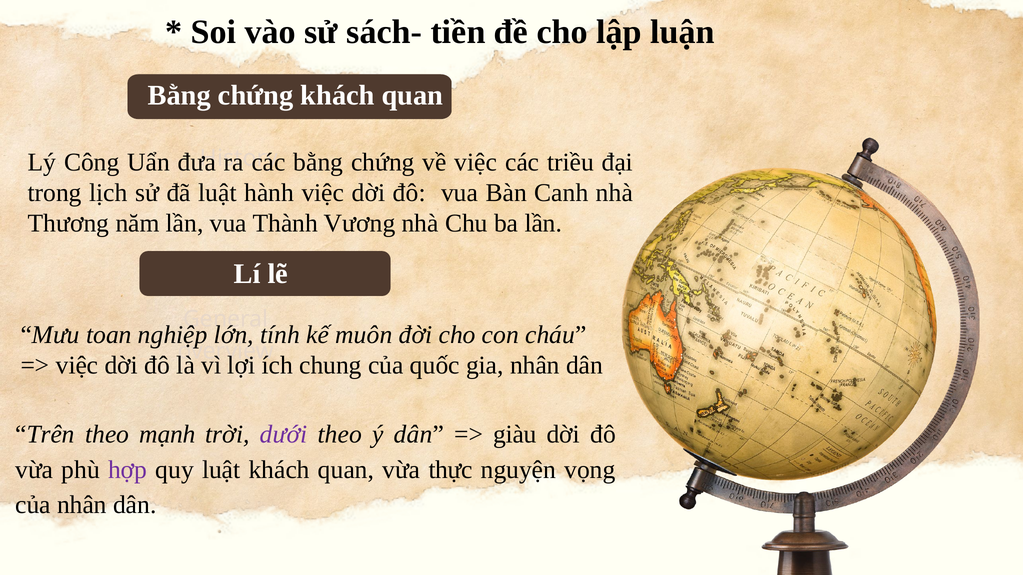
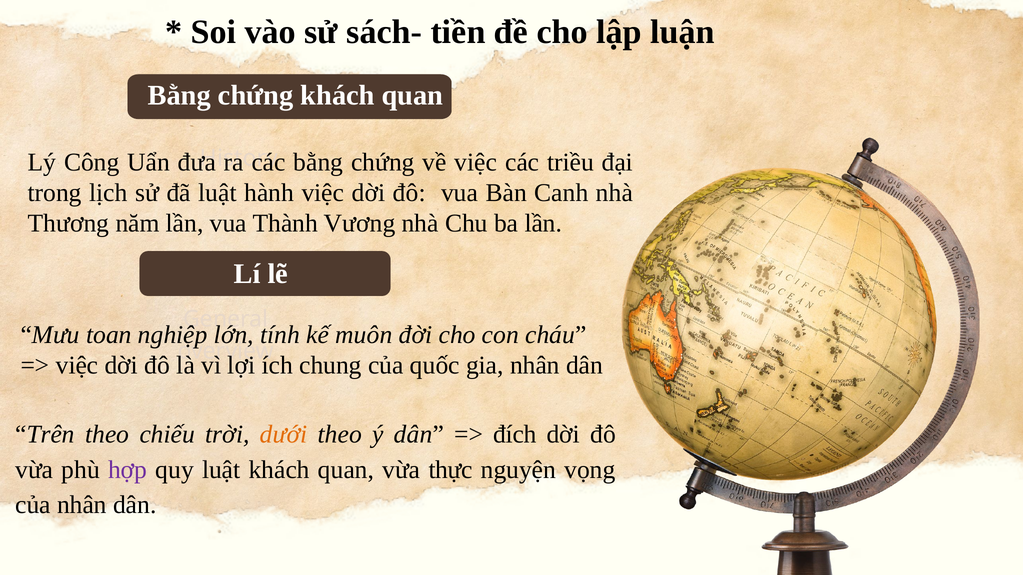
mạnh: mạnh -> chiếu
dưới colour: purple -> orange
giàu: giàu -> đích
